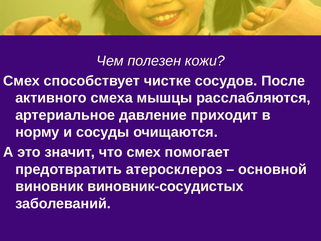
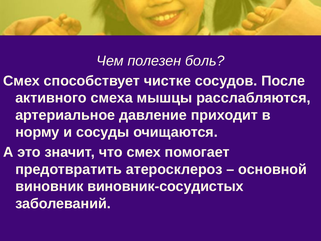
кожи: кожи -> боль
